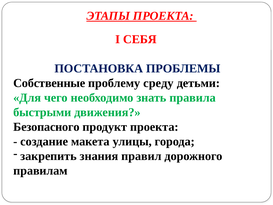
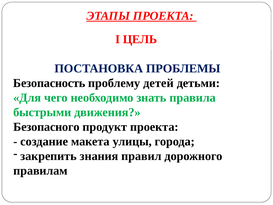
СЕБЯ: СЕБЯ -> ЦЕЛЬ
Собственные: Собственные -> Безопасность
среду: среду -> детей
